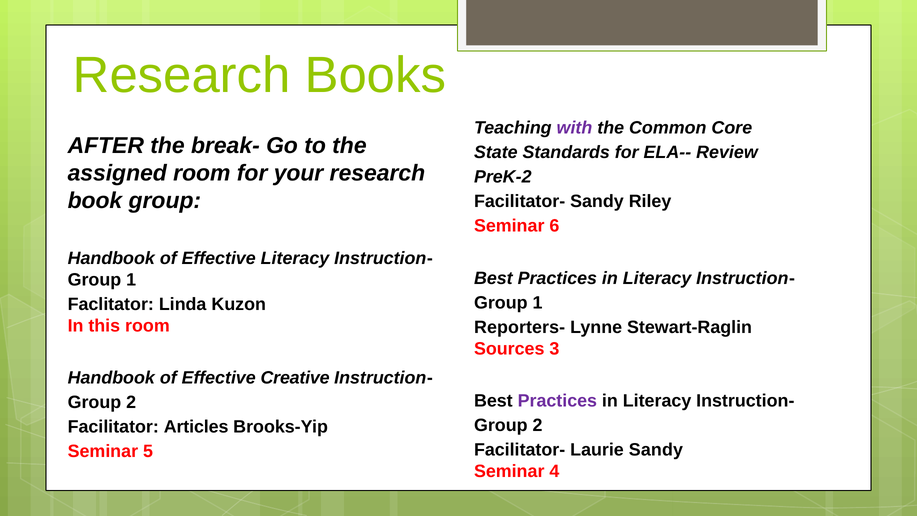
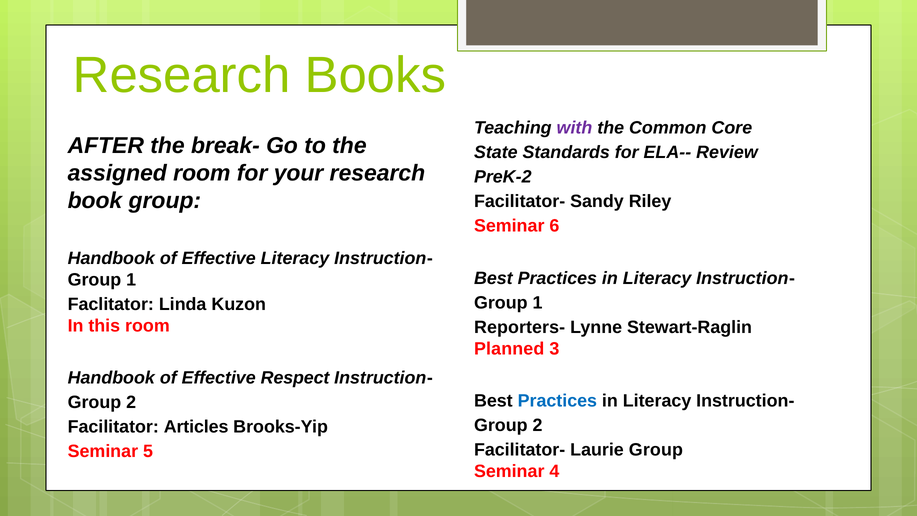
Sources: Sources -> Planned
Creative: Creative -> Respect
Practices at (557, 401) colour: purple -> blue
Laurie Sandy: Sandy -> Group
